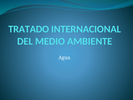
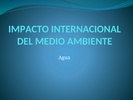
TRATADO: TRATADO -> IMPACTO
